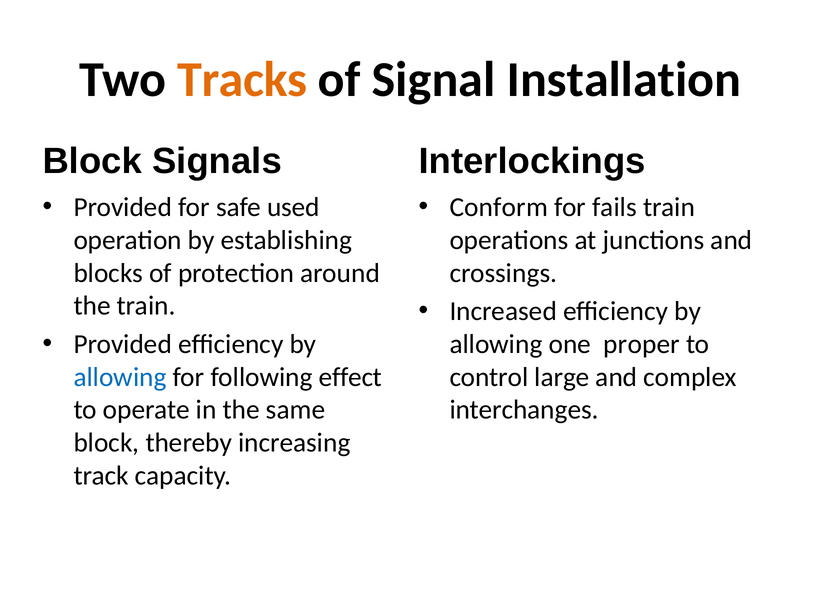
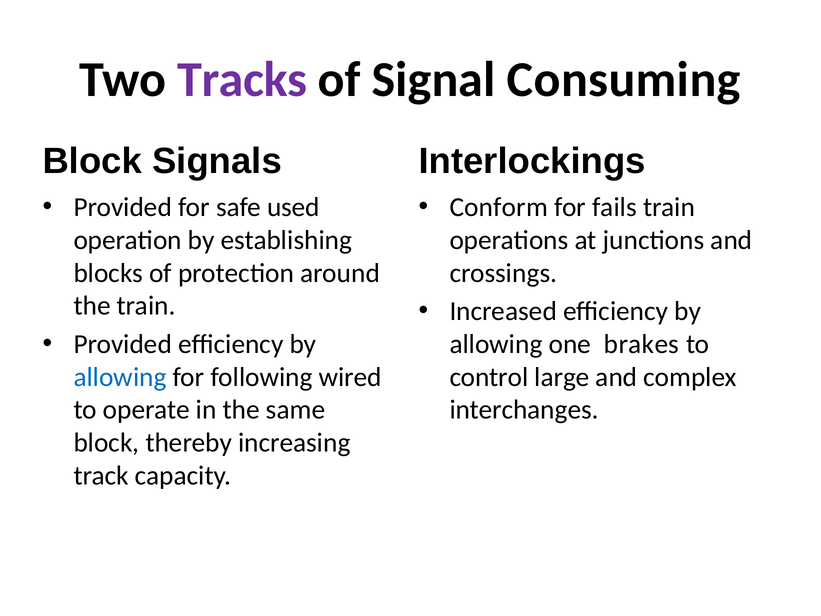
Tracks colour: orange -> purple
Installation: Installation -> Consuming
proper: proper -> brakes
effect: effect -> wired
